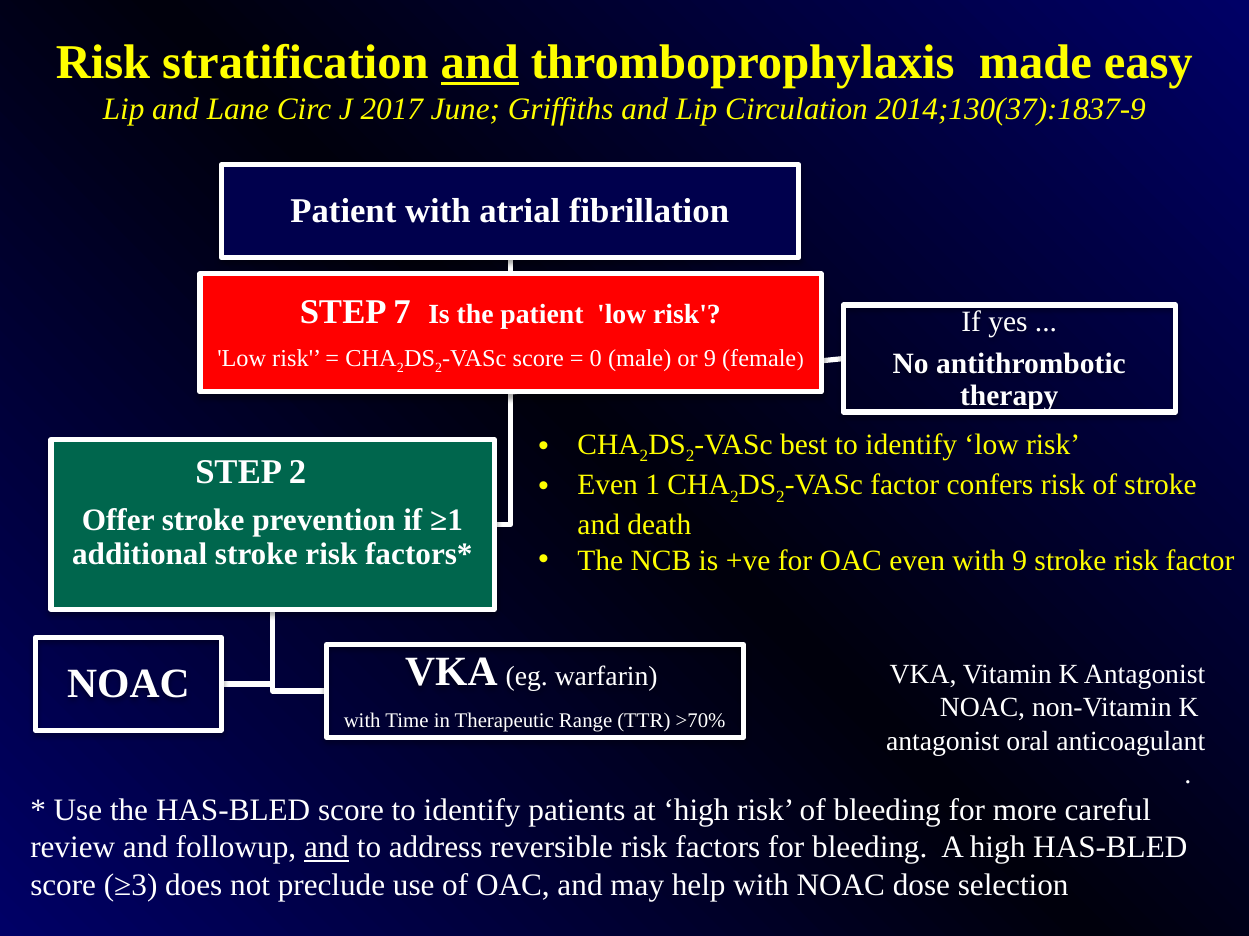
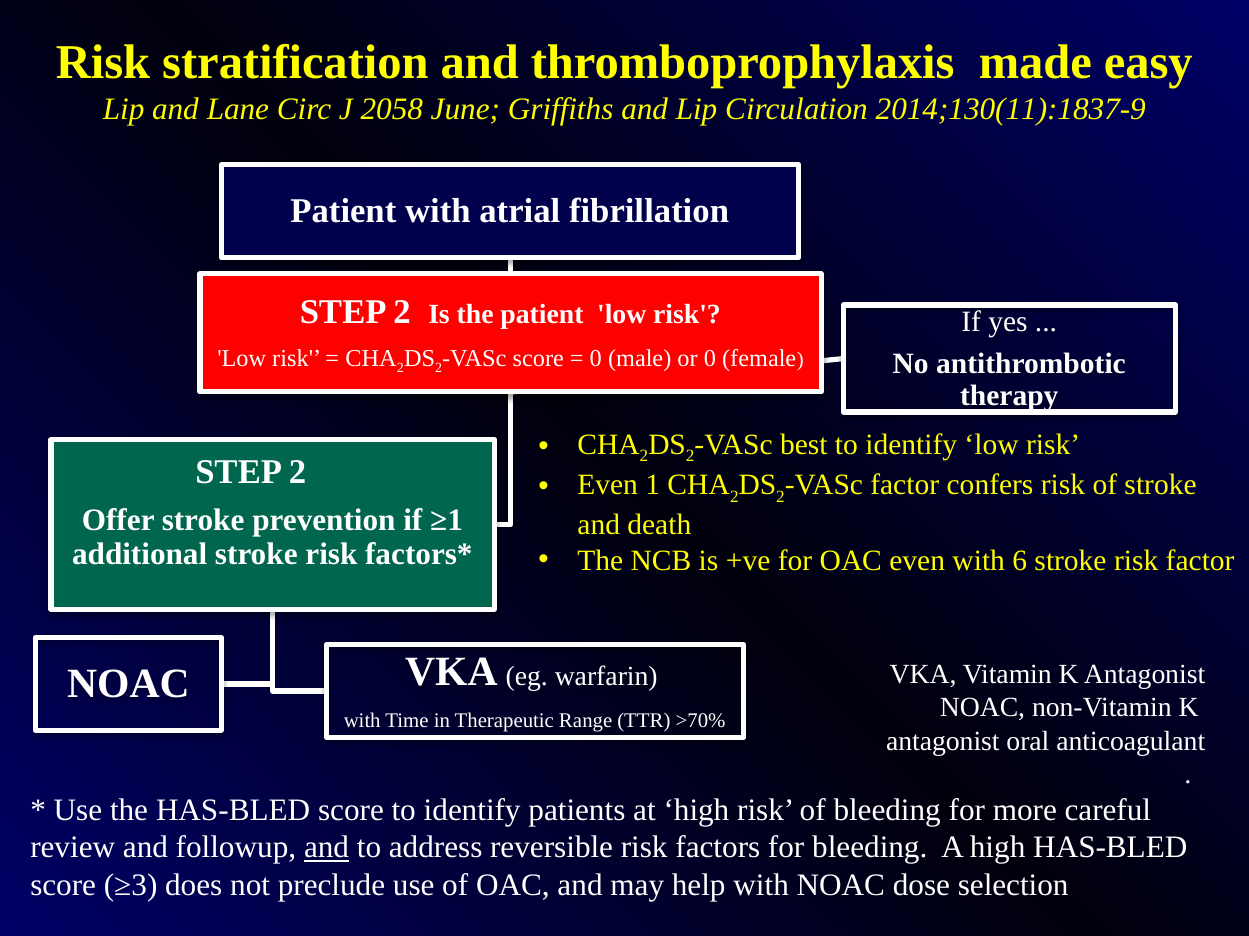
and at (480, 63) underline: present -> none
2017: 2017 -> 2058
2014;130(37):1837-9: 2014;130(37):1837-9 -> 2014;130(11):1837-9
7 at (402, 312): 7 -> 2
9 at (710, 359): 9 -> 0
with 9: 9 -> 6
